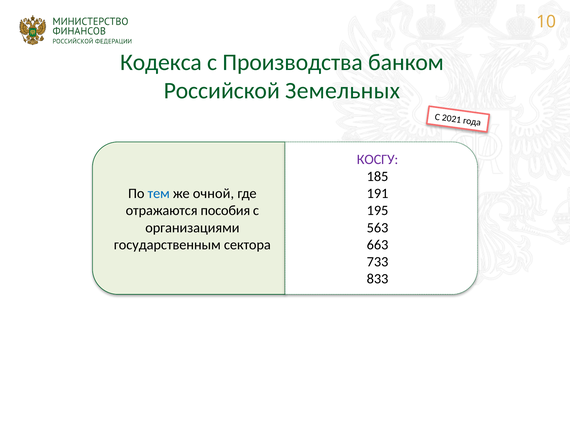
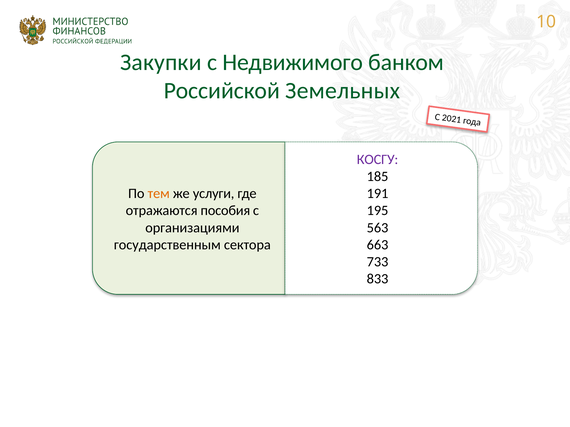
Кодекса: Кодекса -> Закупки
Производства: Производства -> Недвижимого
тем colour: blue -> orange
очной: очной -> услуги
